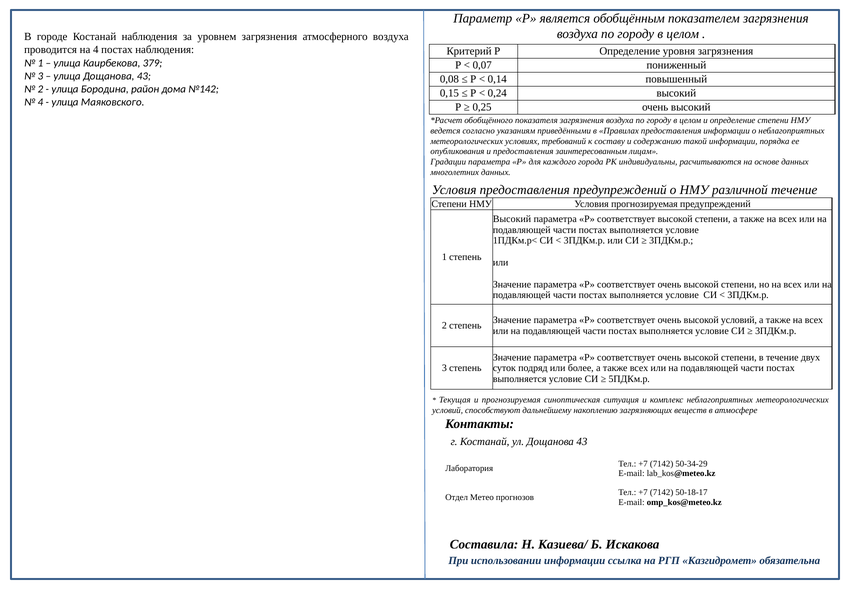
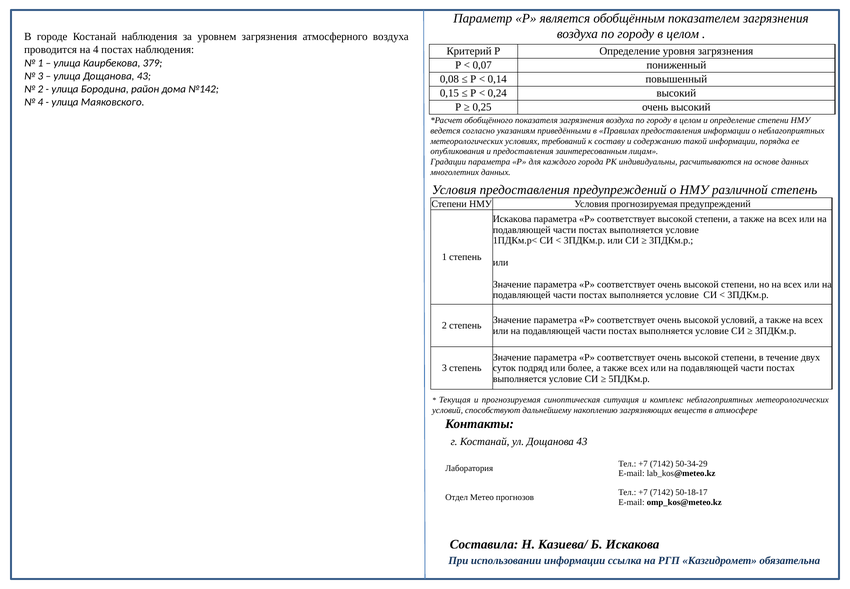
различной течение: течение -> степень
Высокий at (512, 219): Высокий -> Искакова
